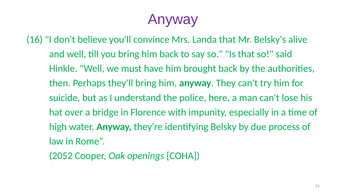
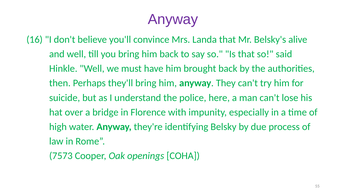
2052: 2052 -> 7573
